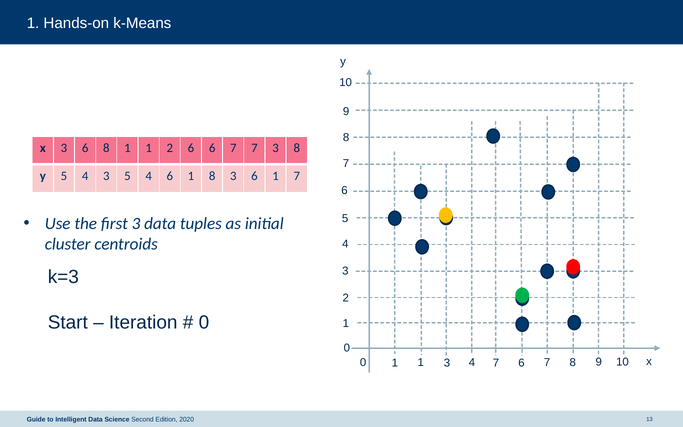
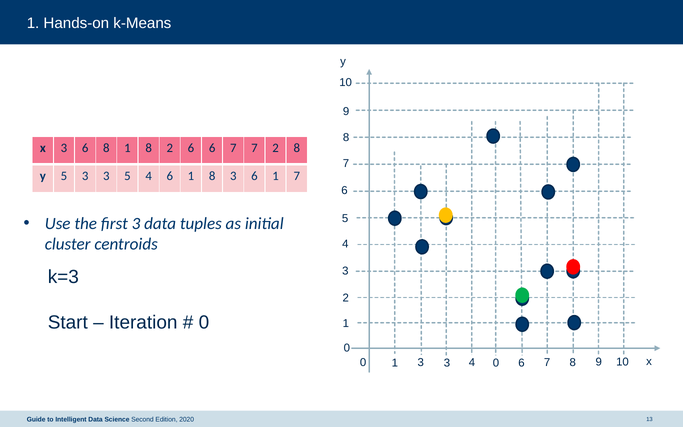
8 1 1: 1 -> 8
7 3: 3 -> 2
y 5 4: 4 -> 3
0 1 1: 1 -> 3
4 7: 7 -> 0
